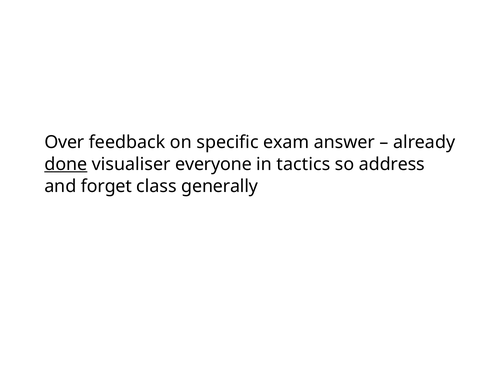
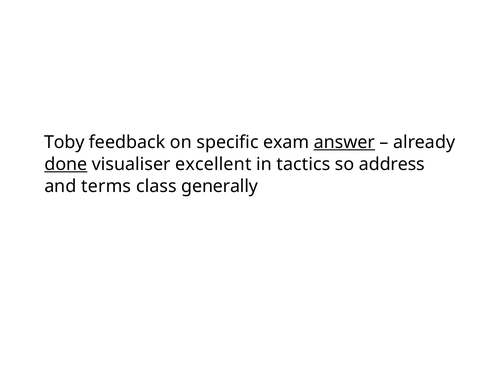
Over: Over -> Toby
answer underline: none -> present
everyone: everyone -> excellent
forget: forget -> terms
